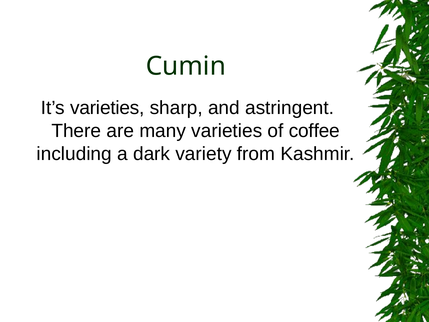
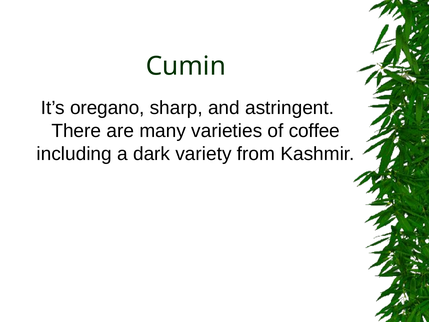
It’s varieties: varieties -> oregano
